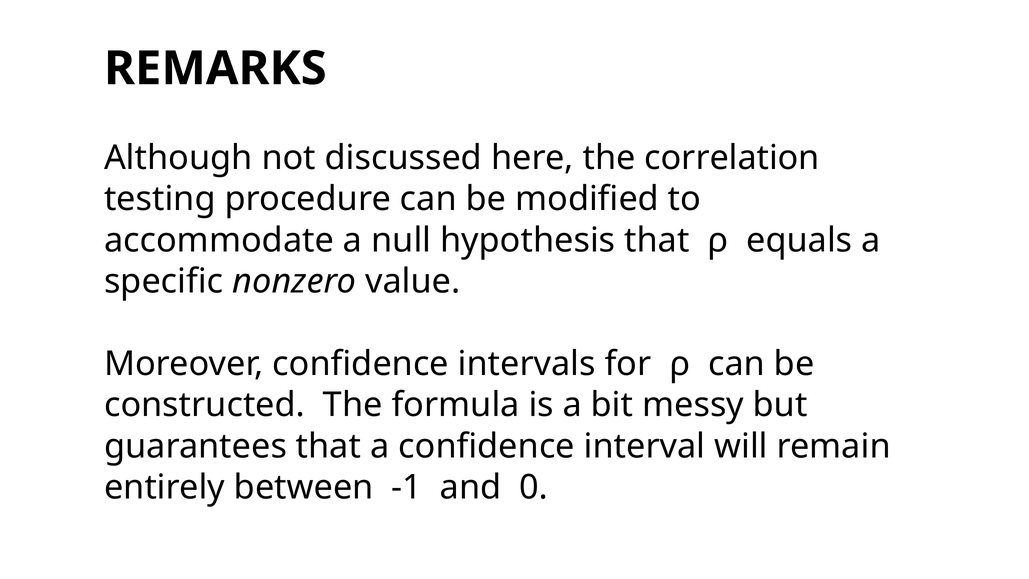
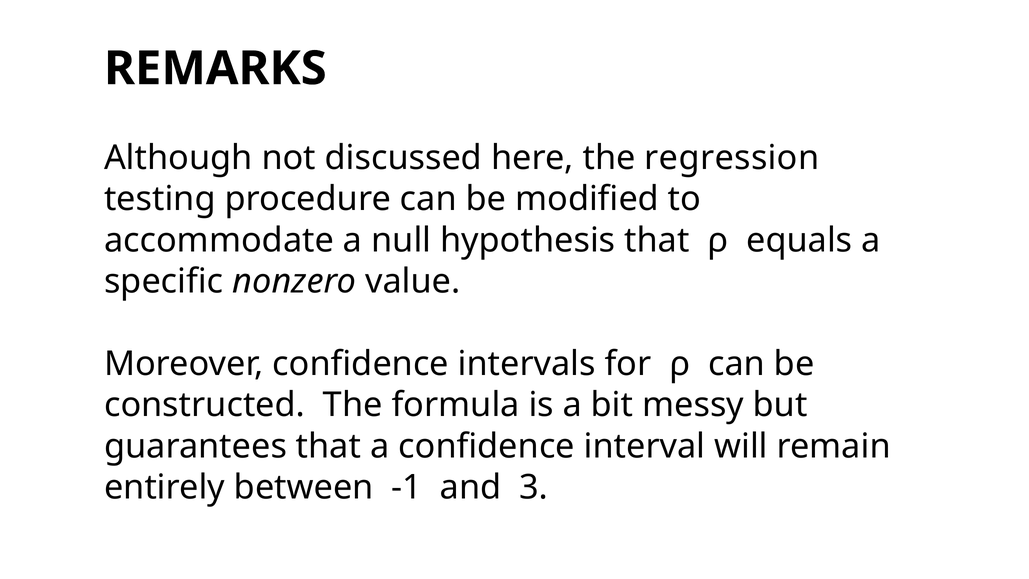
correlation: correlation -> regression
0: 0 -> 3
